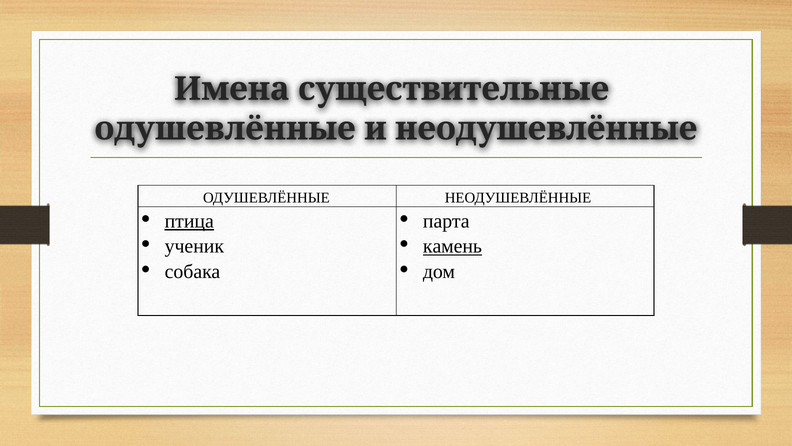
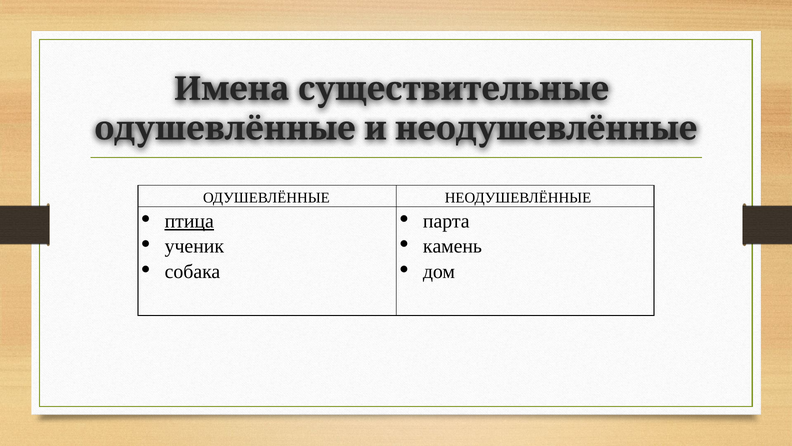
камень underline: present -> none
